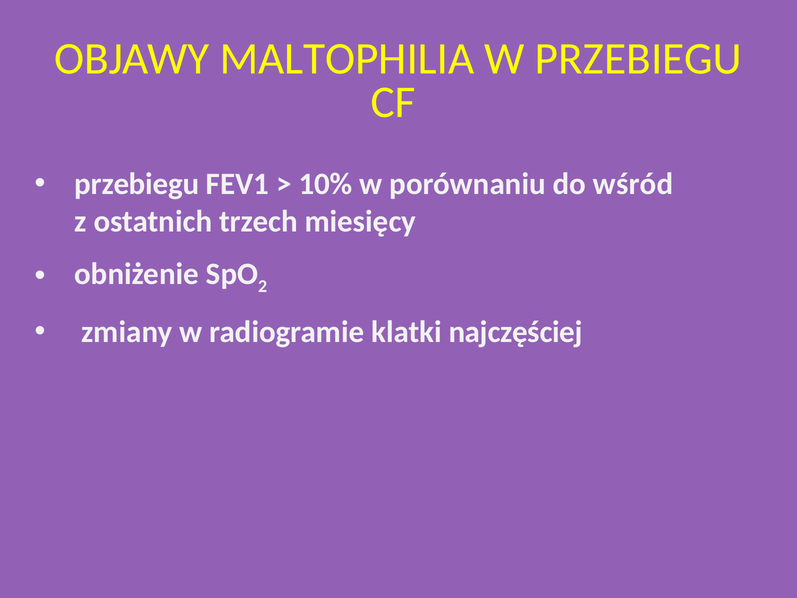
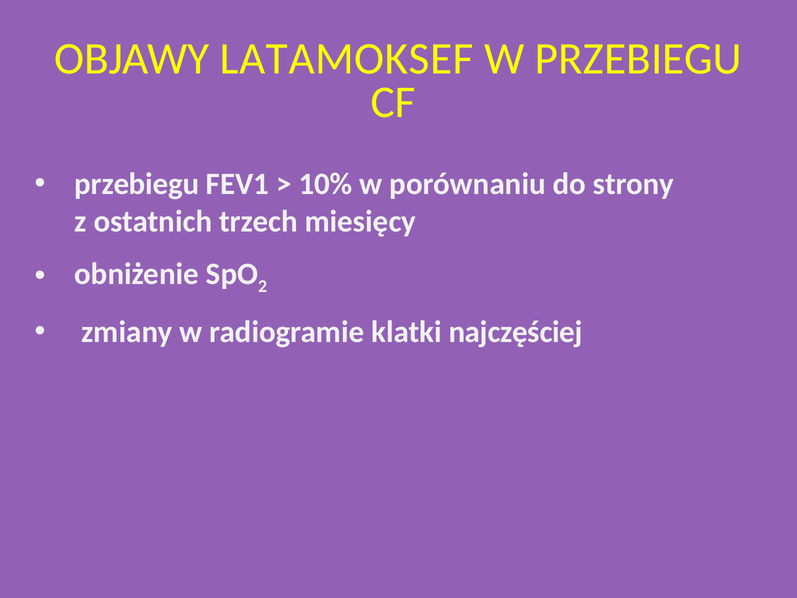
MALTOPHILIA: MALTOPHILIA -> LATAMOKSEF
wśród: wśród -> strony
